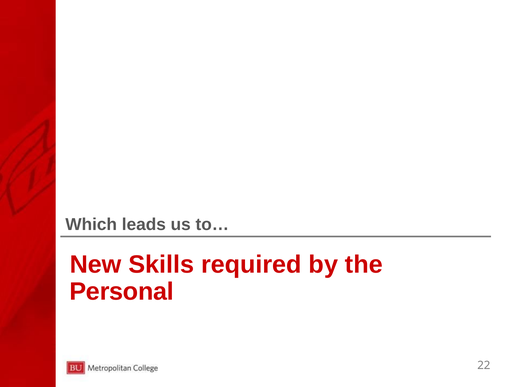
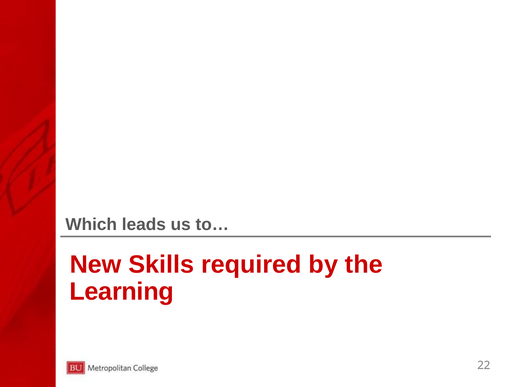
Personal: Personal -> Learning
